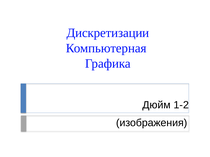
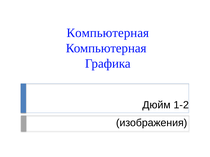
Дискретизации at (108, 33): Дискретизации -> Компьютерная
